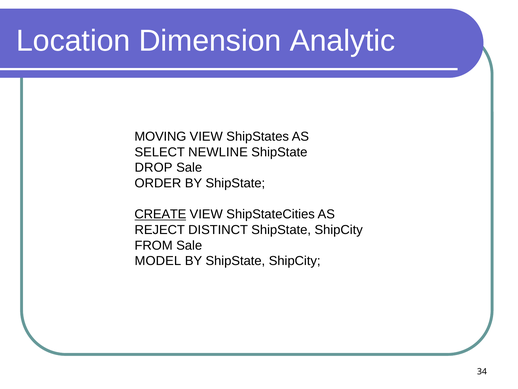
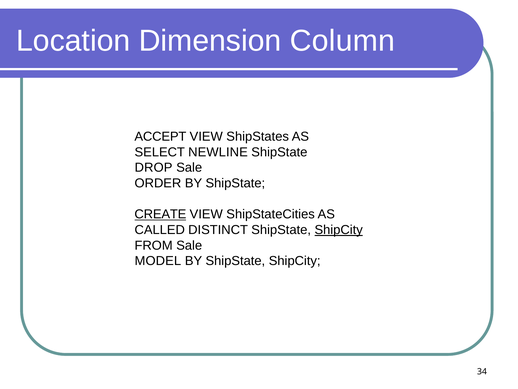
Analytic: Analytic -> Column
MOVING: MOVING -> ACCEPT
REJECT: REJECT -> CALLED
ShipCity at (339, 230) underline: none -> present
